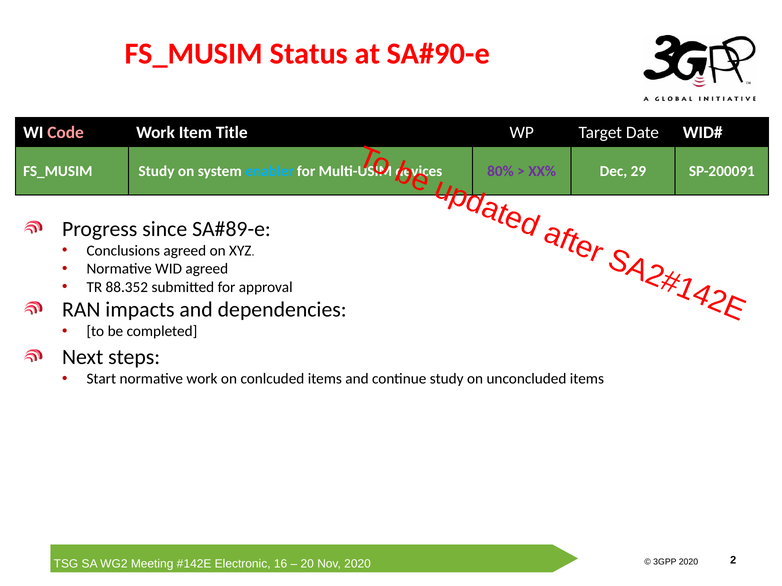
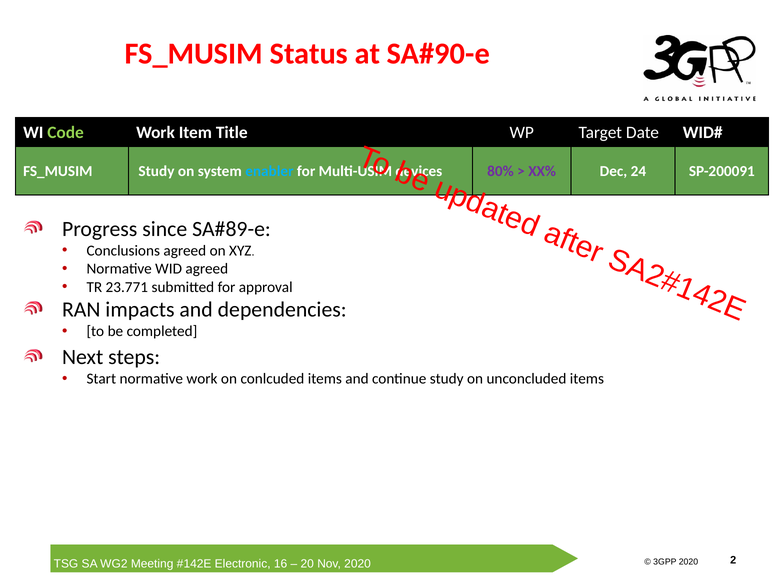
Code colour: pink -> light green
29: 29 -> 24
88.352: 88.352 -> 23.771
